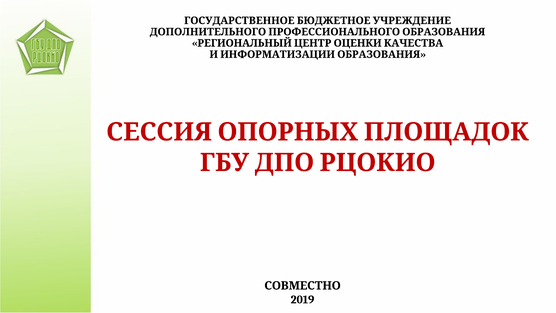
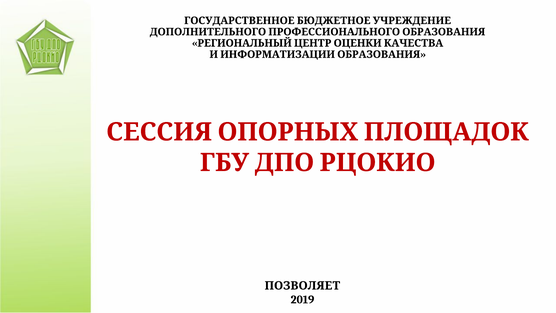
СОВМЕСТНО: СОВМЕСТНО -> ПОЗВОЛЯЕТ
